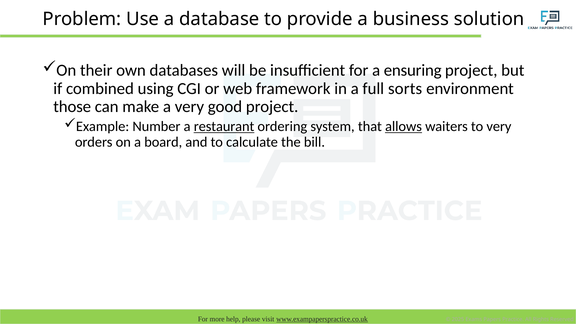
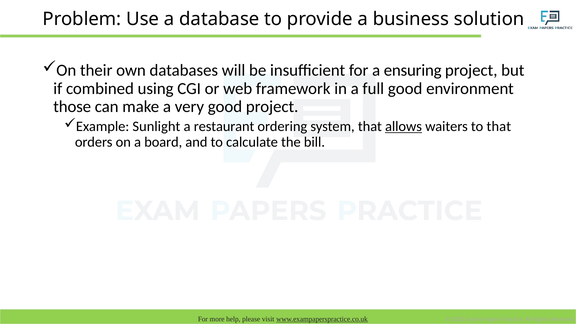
full sorts: sorts -> good
Number: Number -> Sunlight
restaurant underline: present -> none
to very: very -> that
